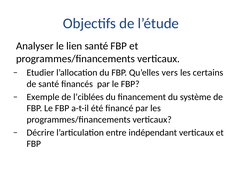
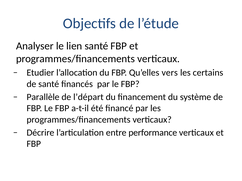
Exemple: Exemple -> Parallèle
l’ciblées: l’ciblées -> l’départ
indépendant: indépendant -> performance
